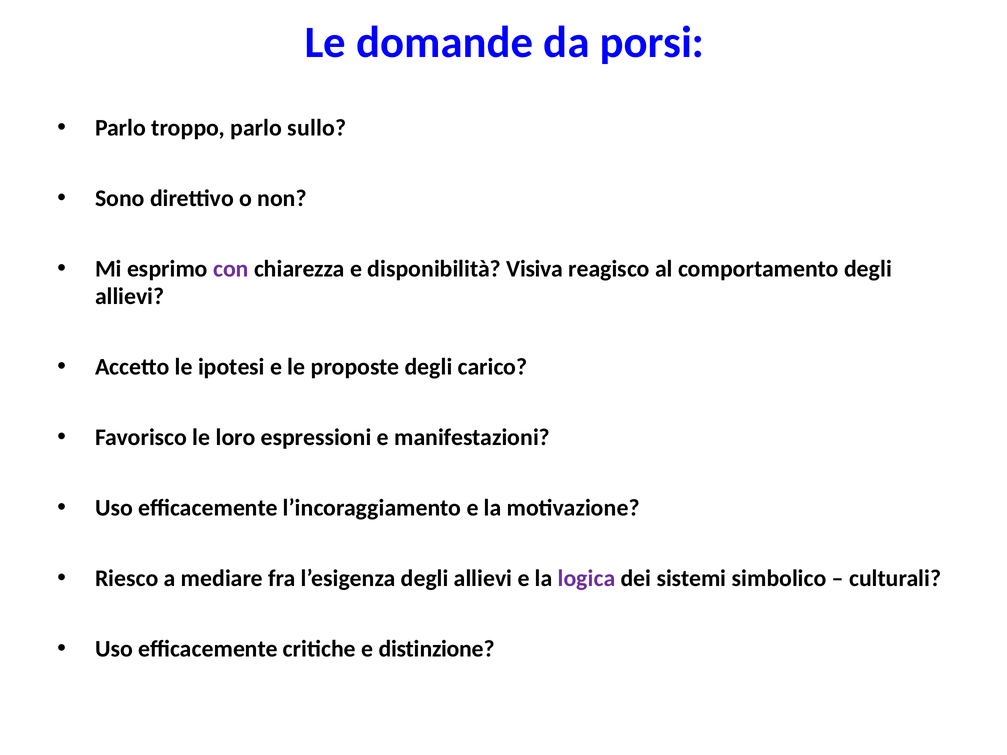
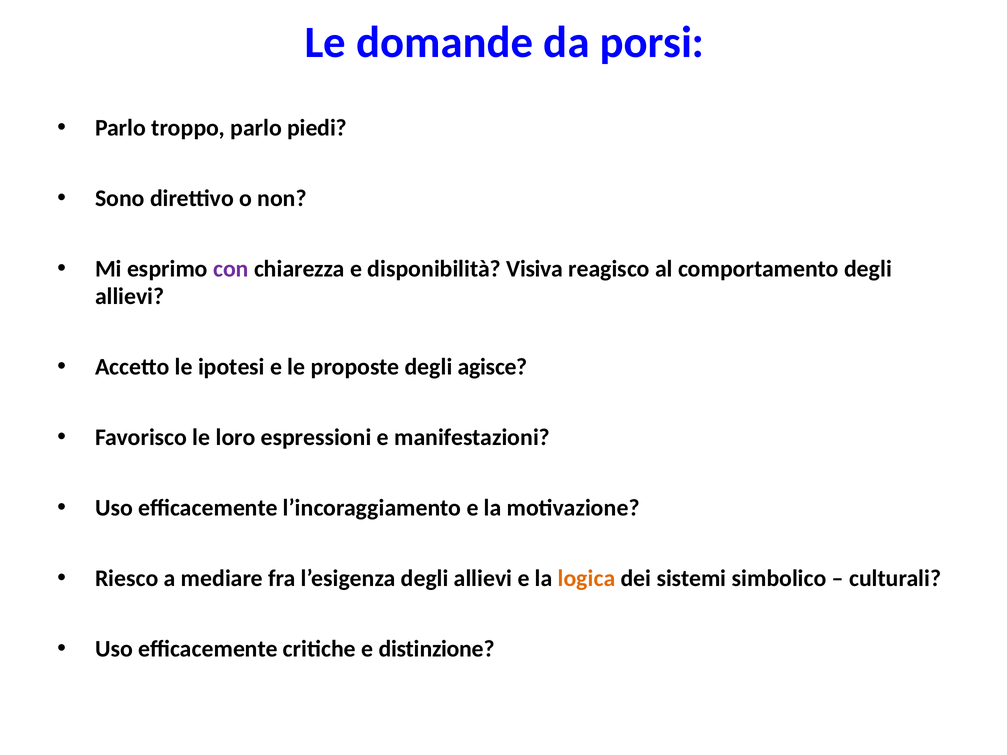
sullo: sullo -> piedi
carico: carico -> agisce
logica colour: purple -> orange
